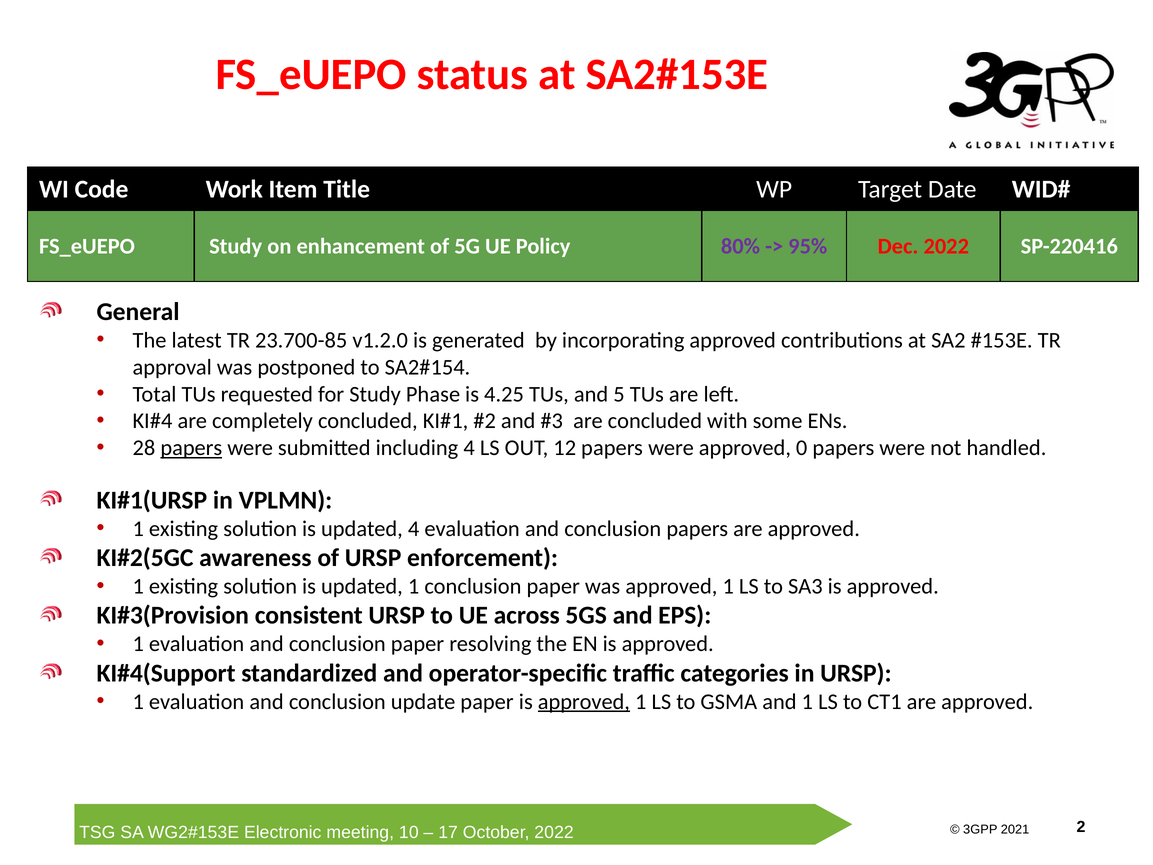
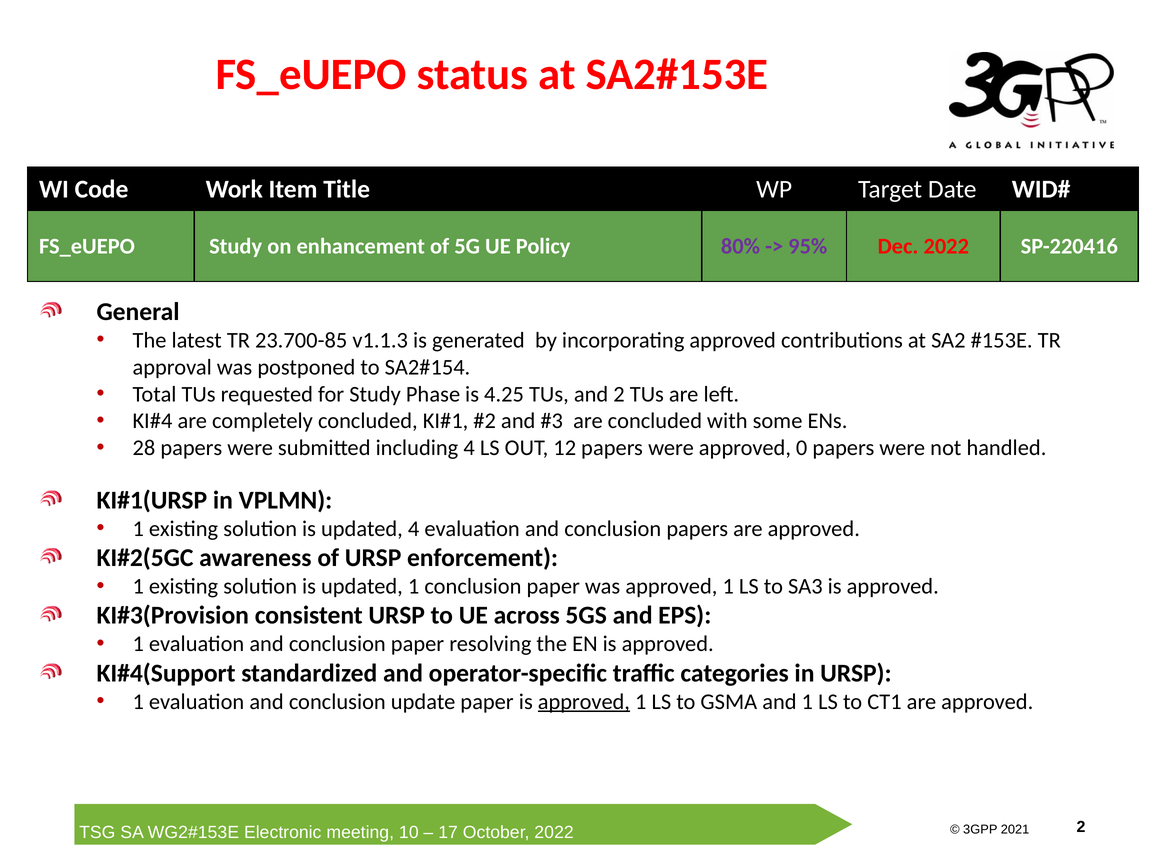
v1.2.0: v1.2.0 -> v1.1.3
and 5: 5 -> 2
papers at (191, 448) underline: present -> none
